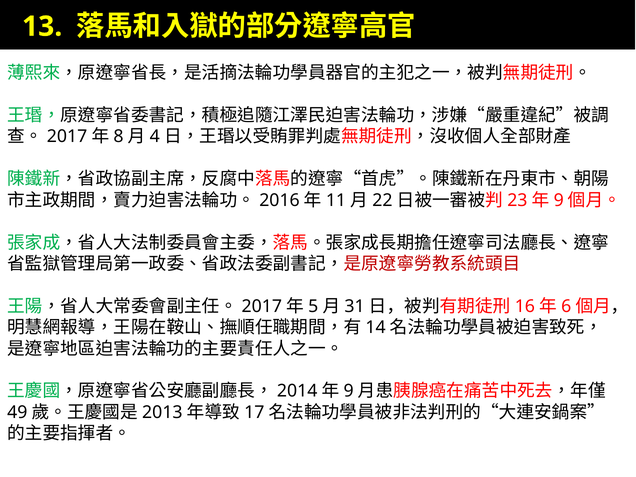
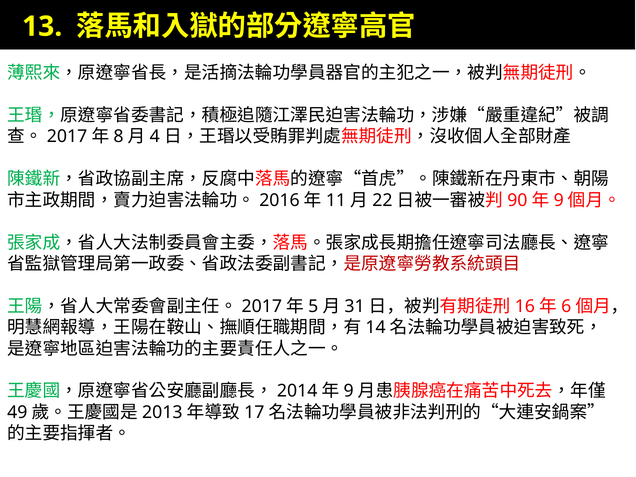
23: 23 -> 90
